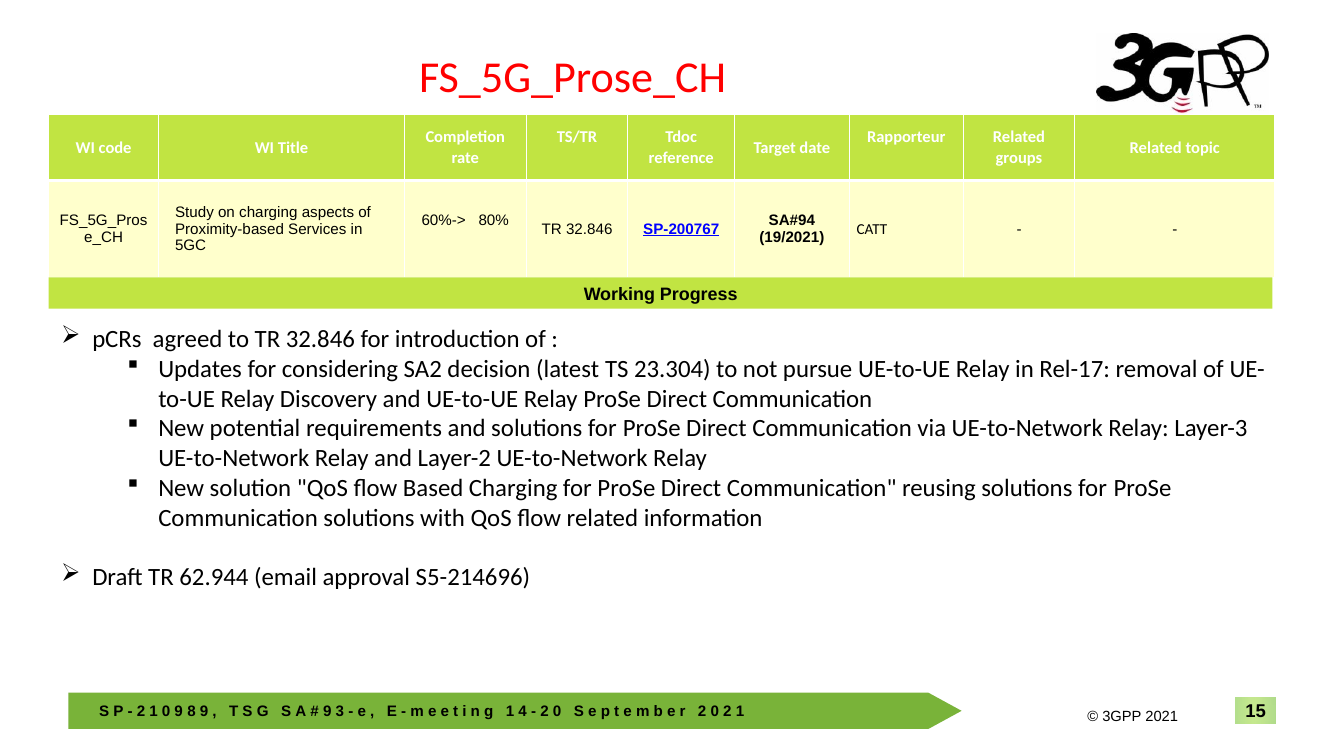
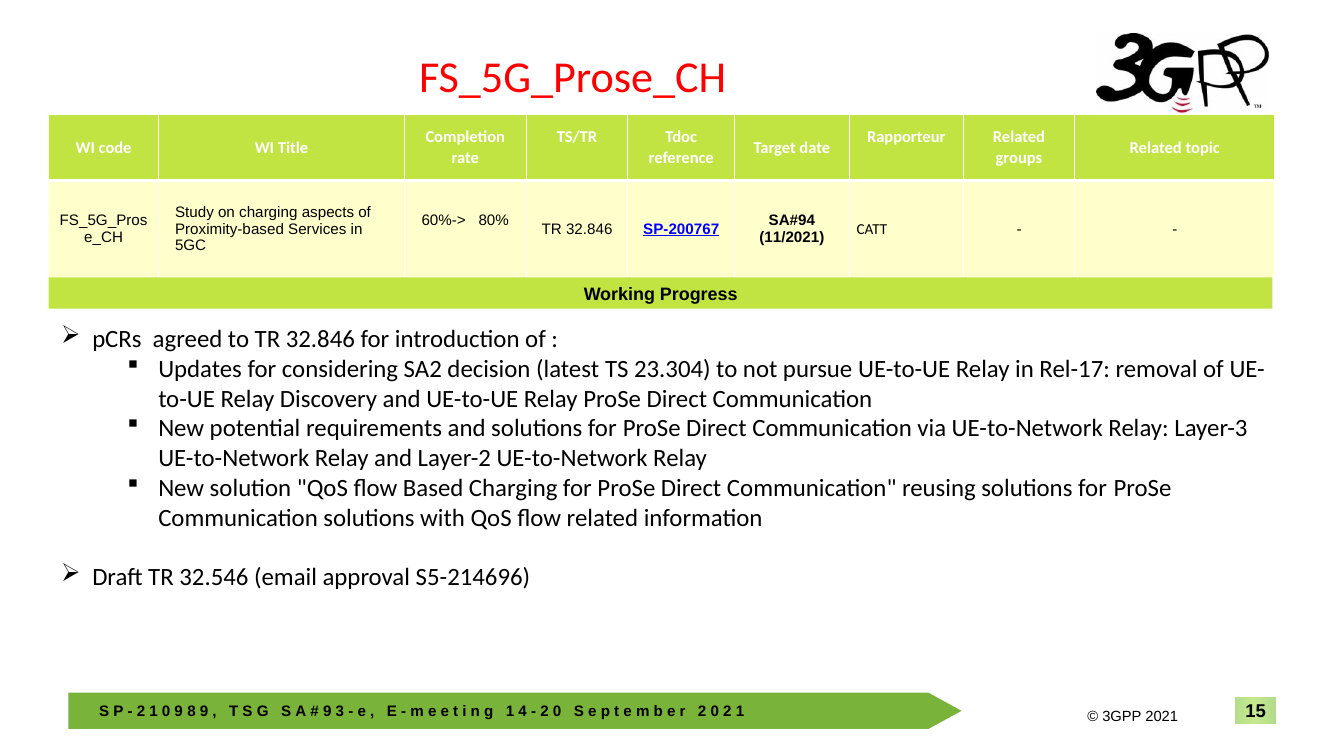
19/2021: 19/2021 -> 11/2021
62.944: 62.944 -> 32.546
